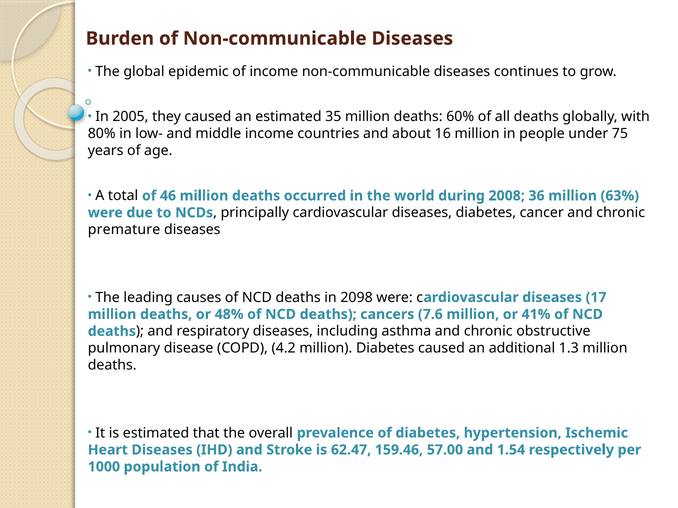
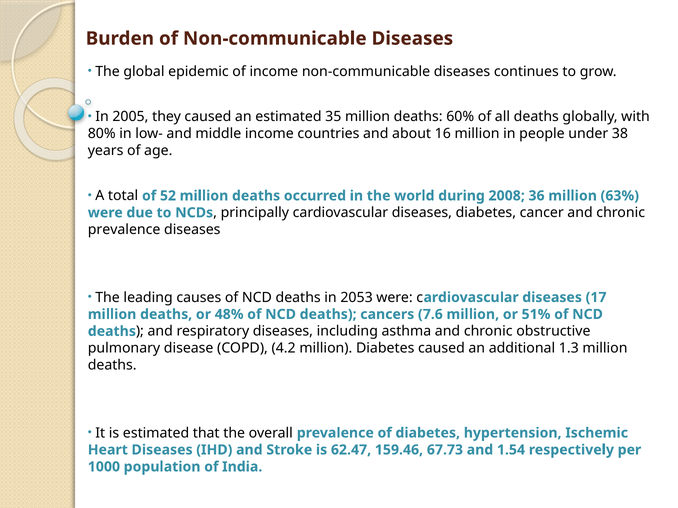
75: 75 -> 38
46: 46 -> 52
premature at (124, 230): premature -> prevalence
2098: 2098 -> 2053
41%: 41% -> 51%
57.00: 57.00 -> 67.73
